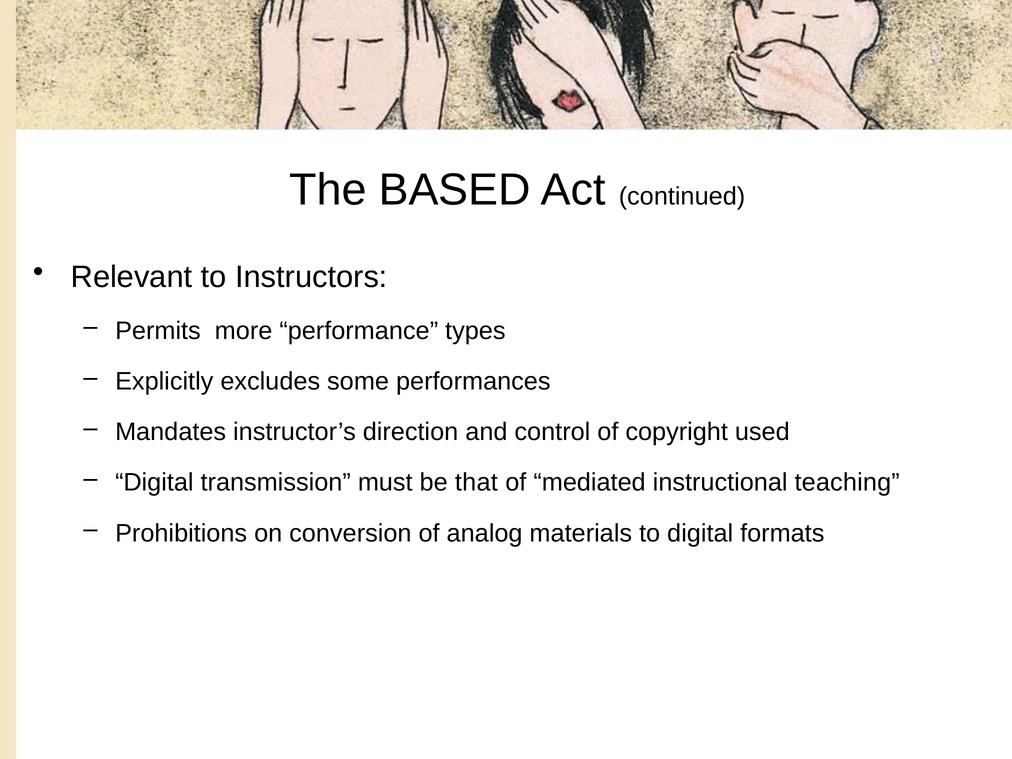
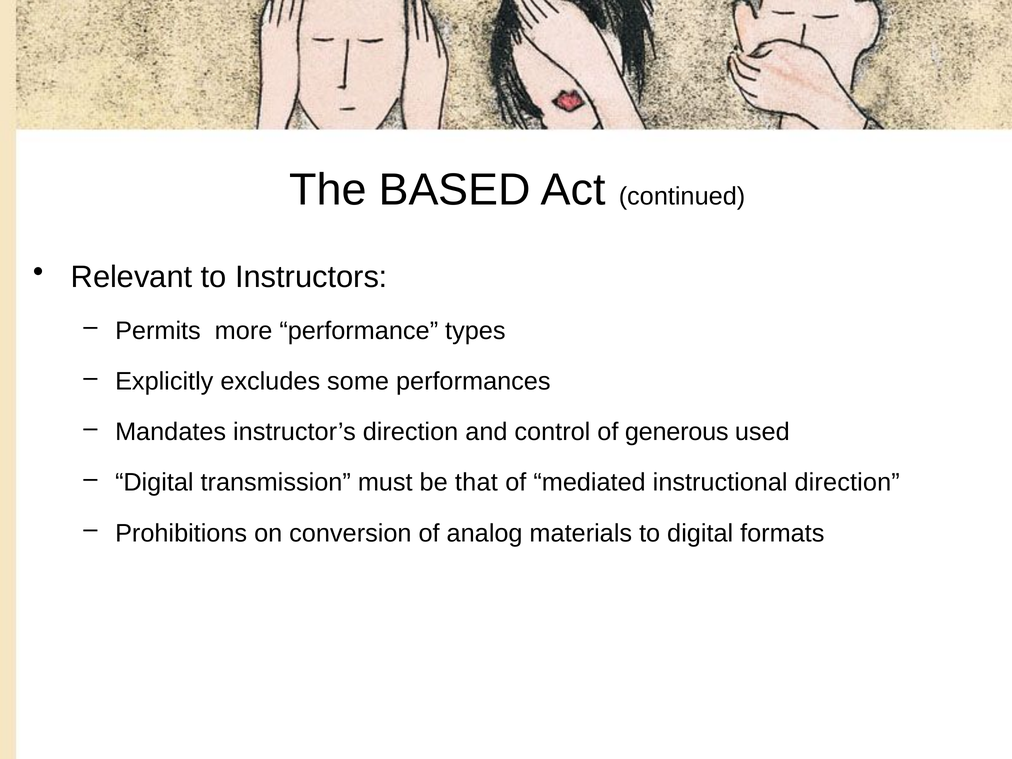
copyright: copyright -> generous
instructional teaching: teaching -> direction
